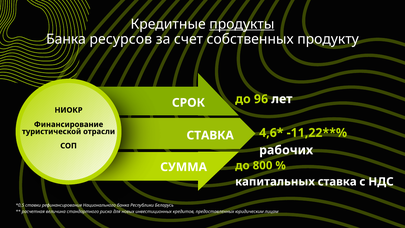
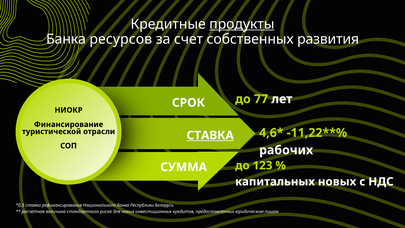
продукту: продукту -> развития
96: 96 -> 77
СТАВКА at (210, 135) underline: none -> present
800: 800 -> 123
капитальных ставка: ставка -> новых
